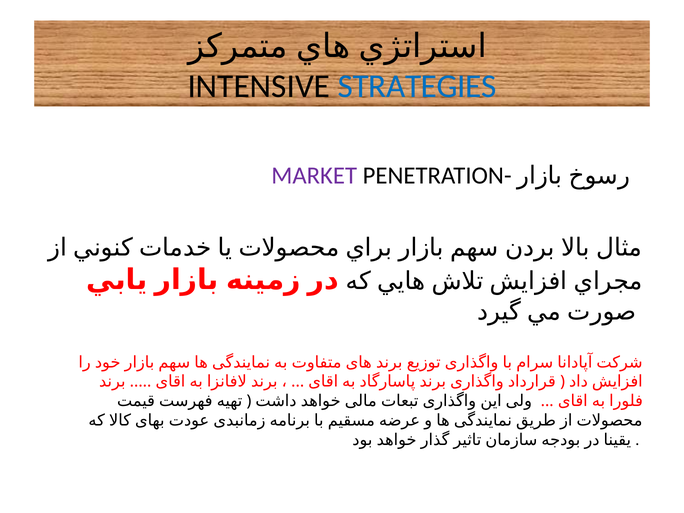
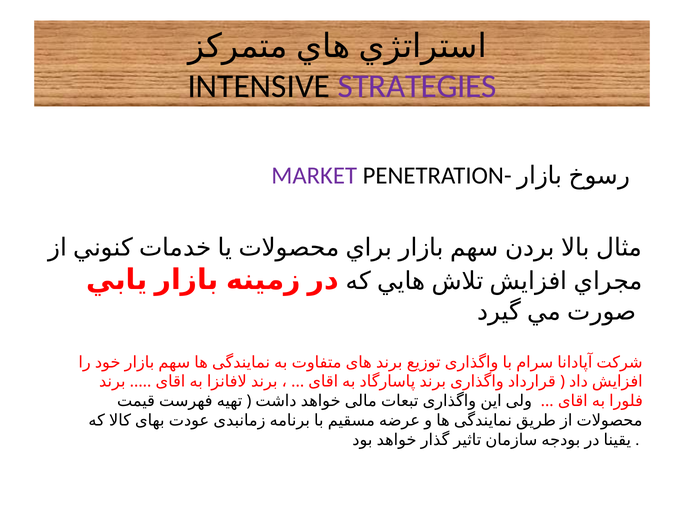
STRATEGIES colour: blue -> purple
